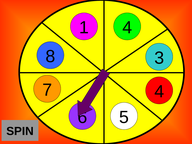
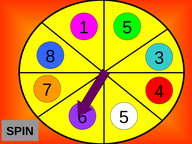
1 4: 4 -> 5
